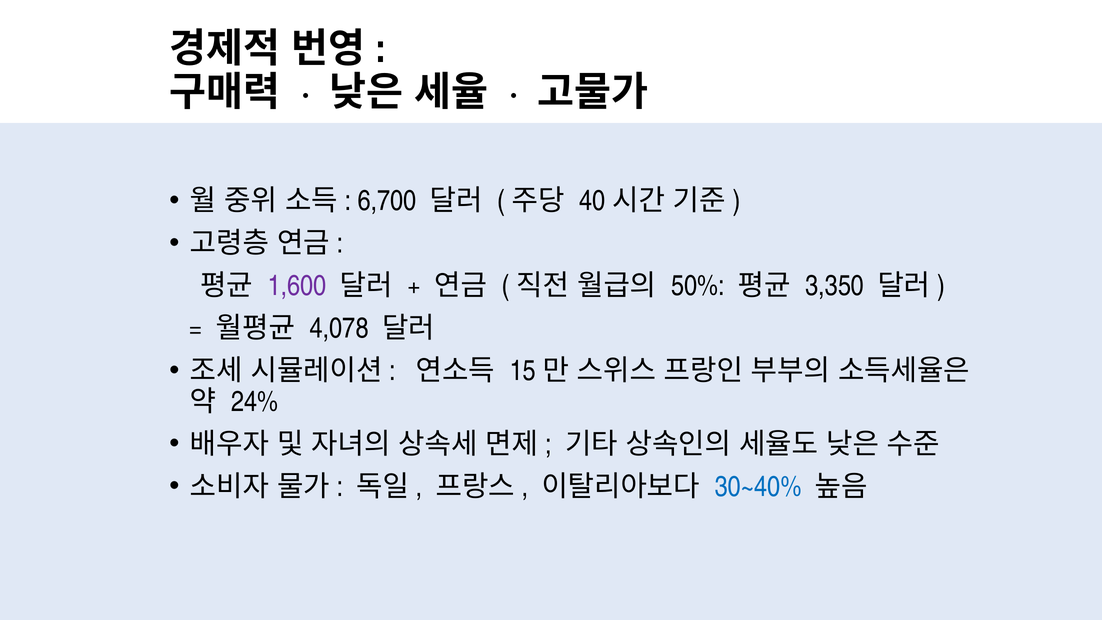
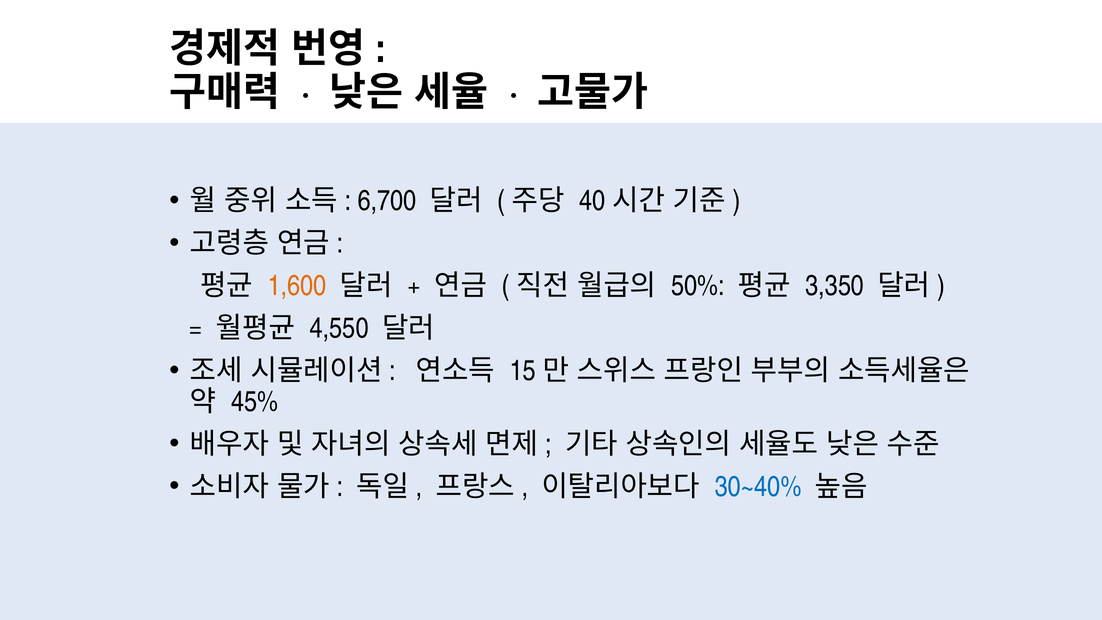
1,600 colour: purple -> orange
4,078: 4,078 -> 4,550
24%: 24% -> 45%
